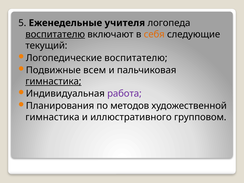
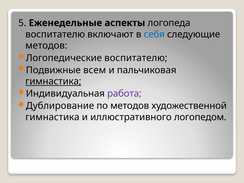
учителя: учителя -> аспекты
воспитателю at (55, 34) underline: present -> none
себя colour: orange -> blue
текущий at (46, 46): текущий -> методов
Планирования: Планирования -> Дублирование
групповом: групповом -> логопедом
